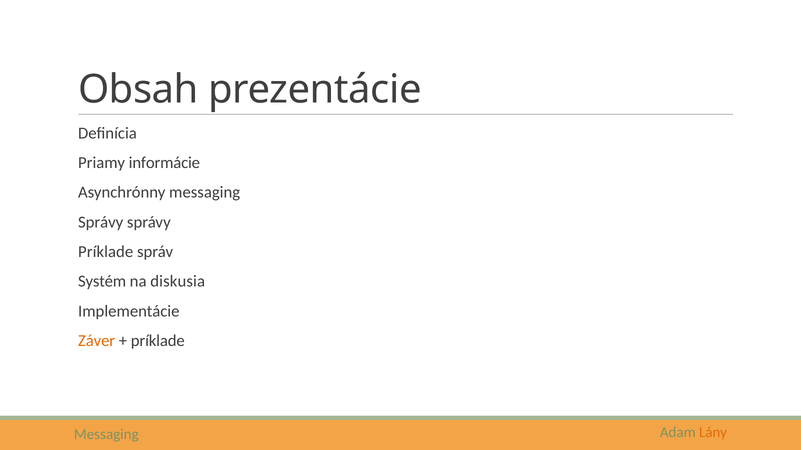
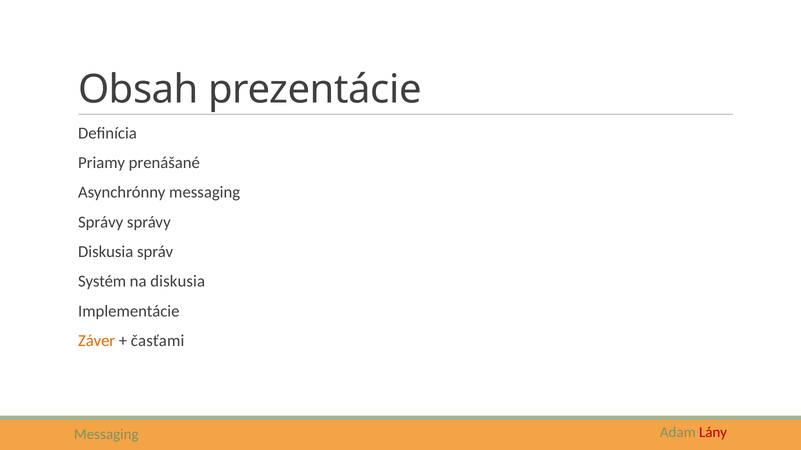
informácie: informácie -> prenášané
Príklade at (106, 252): Príklade -> Diskusia
príklade at (158, 341): príklade -> časťami
Lány colour: orange -> red
